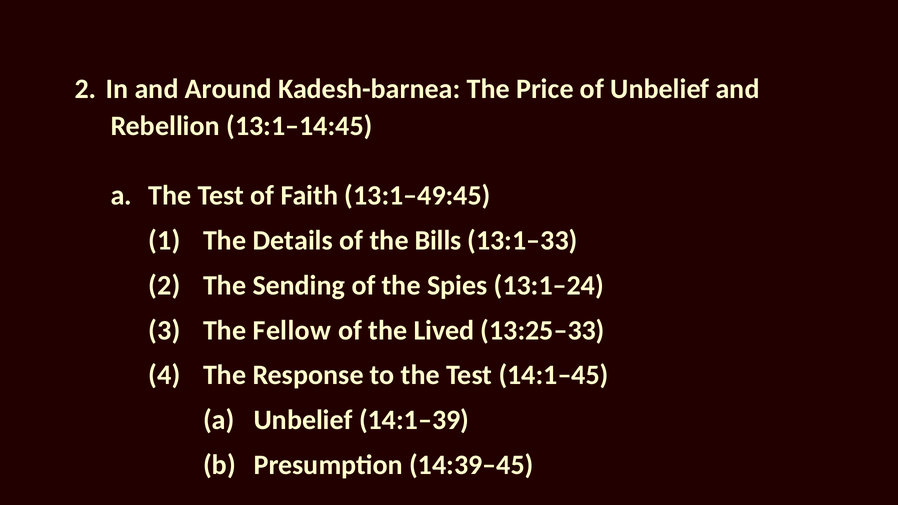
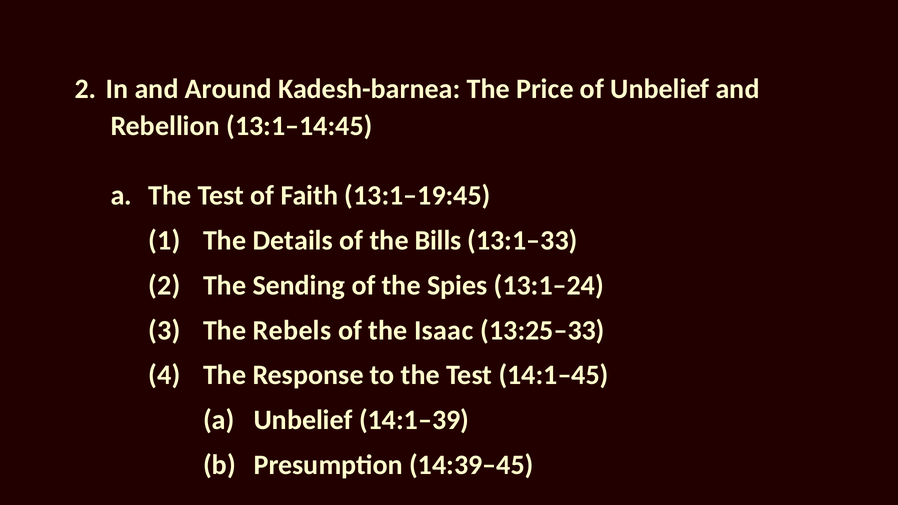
13:1–49:45: 13:1–49:45 -> 13:1–19:45
Fellow: Fellow -> Rebels
Lived: Lived -> Isaac
